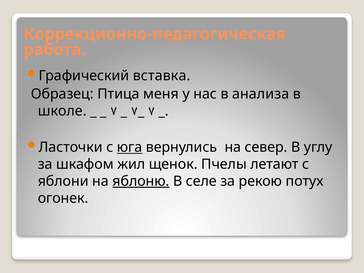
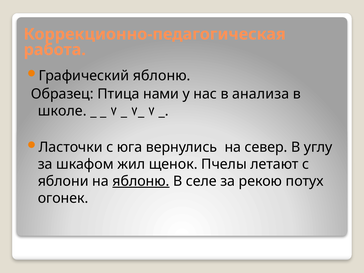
Графический вставка: вставка -> яблоню
меня: меня -> нами
юга underline: present -> none
